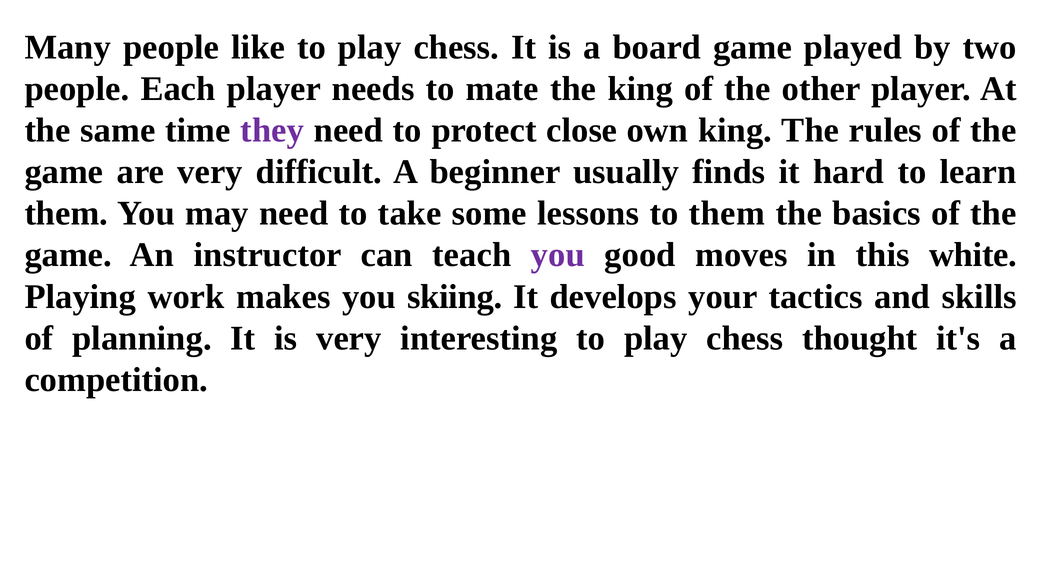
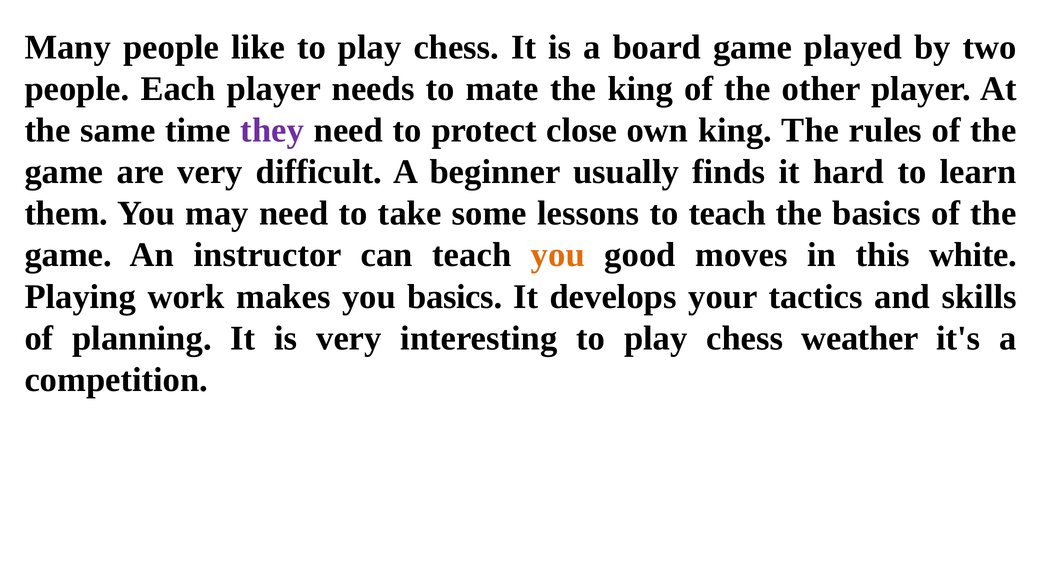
to them: them -> teach
you at (558, 255) colour: purple -> orange
you skiing: skiing -> basics
thought: thought -> weather
